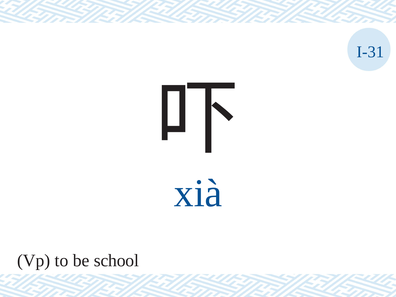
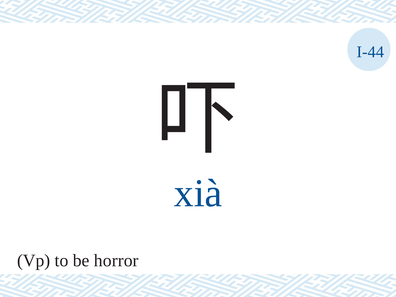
I-31: I-31 -> I-44
school: school -> horror
